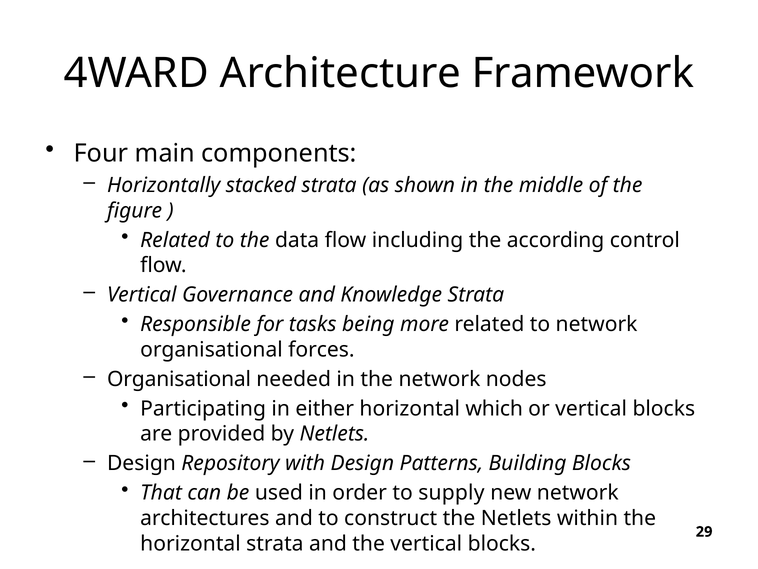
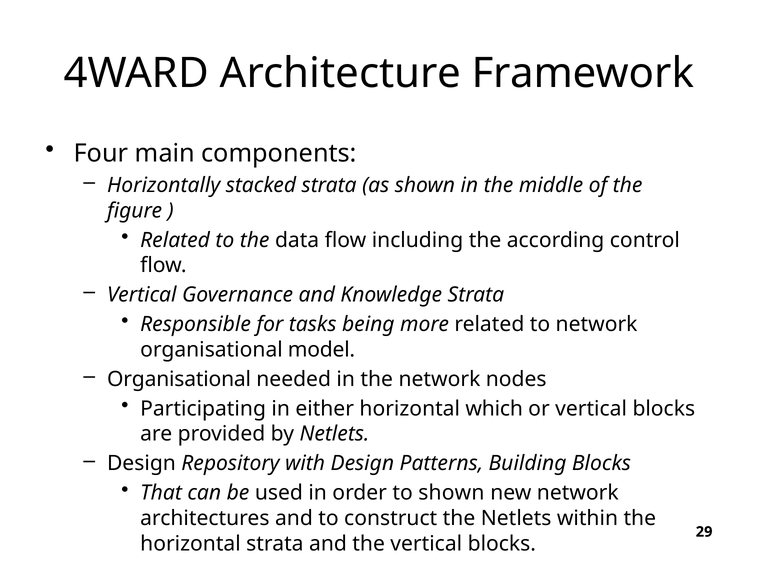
forces: forces -> model
to supply: supply -> shown
